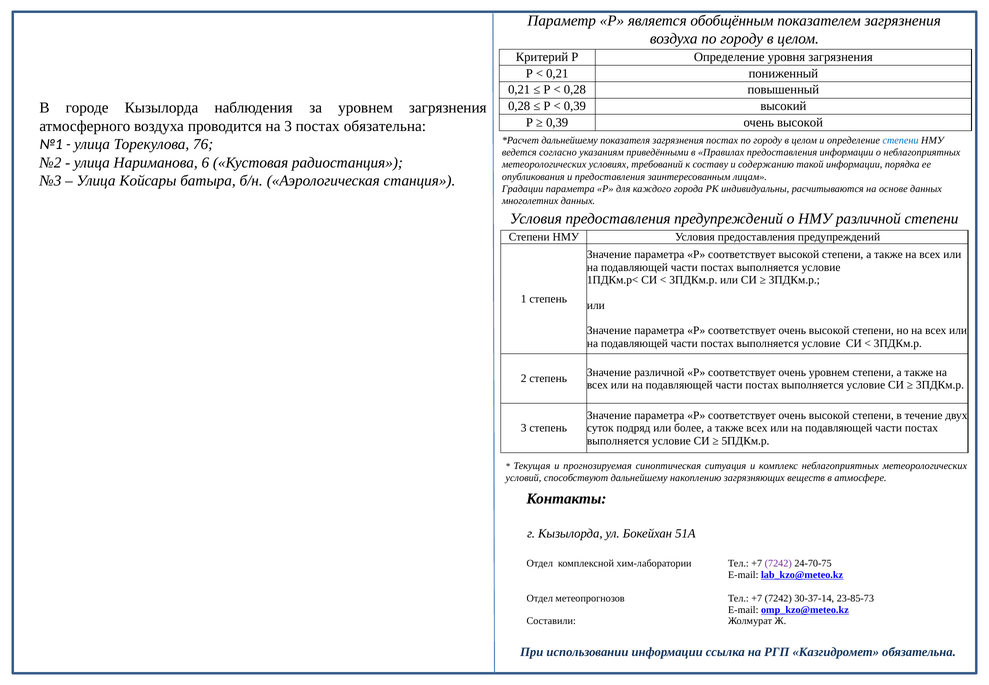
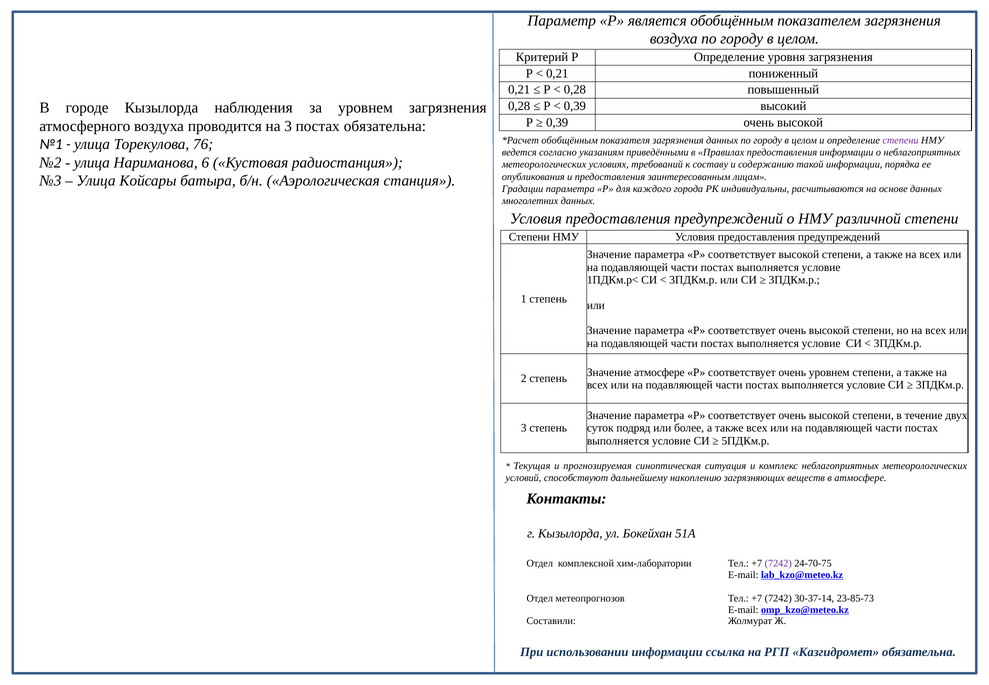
дальнейшему at (570, 140): дальнейшему -> обобщённым
загрязнения постах: постах -> данных
степени at (901, 140) colour: blue -> purple
Значение различной: различной -> атмосфере
